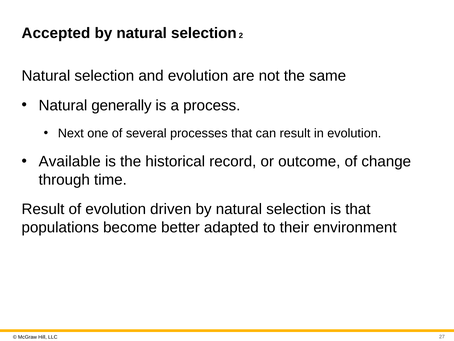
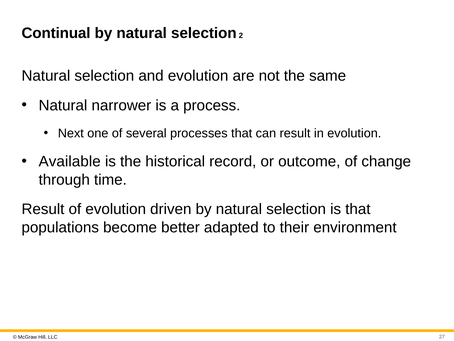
Accepted: Accepted -> Continual
generally: generally -> narrower
